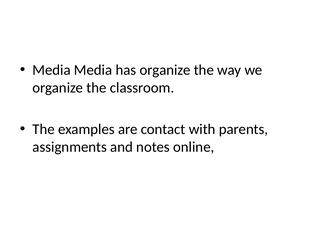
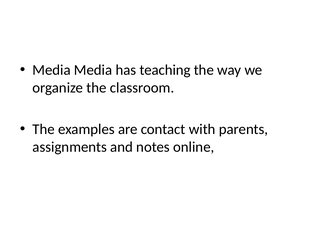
has organize: organize -> teaching
